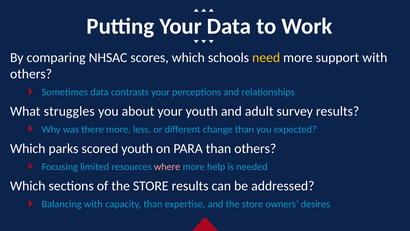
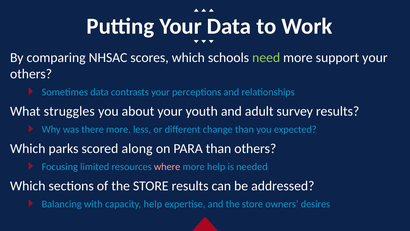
need colour: yellow -> light green
support with: with -> your
scored youth: youth -> along
capacity than: than -> help
